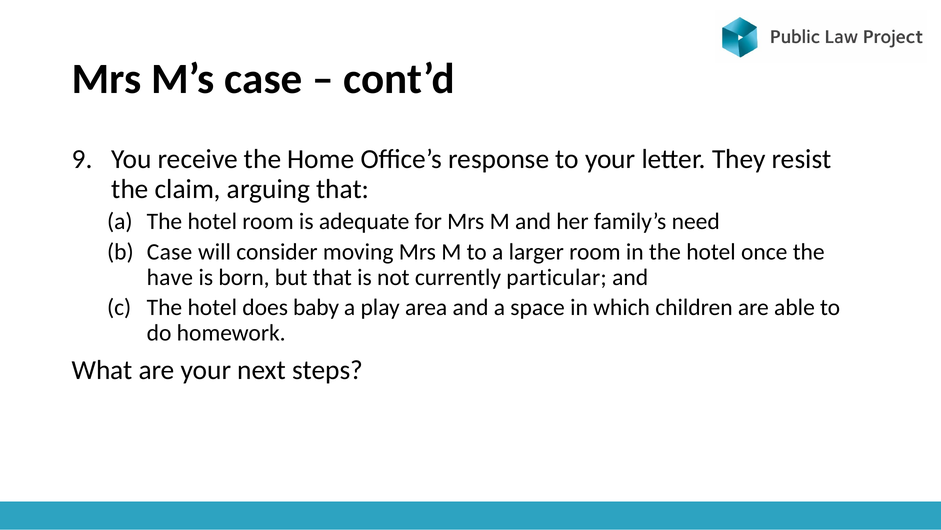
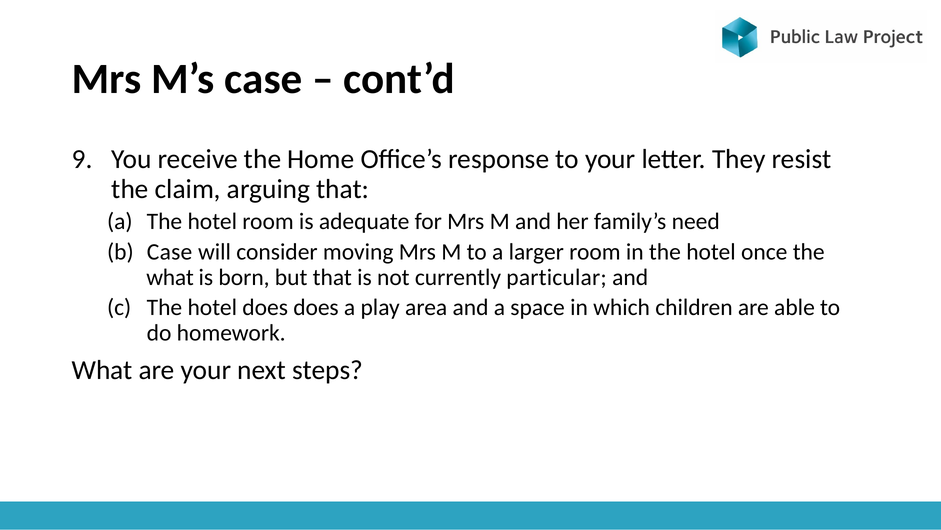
have at (170, 277): have -> what
does baby: baby -> does
